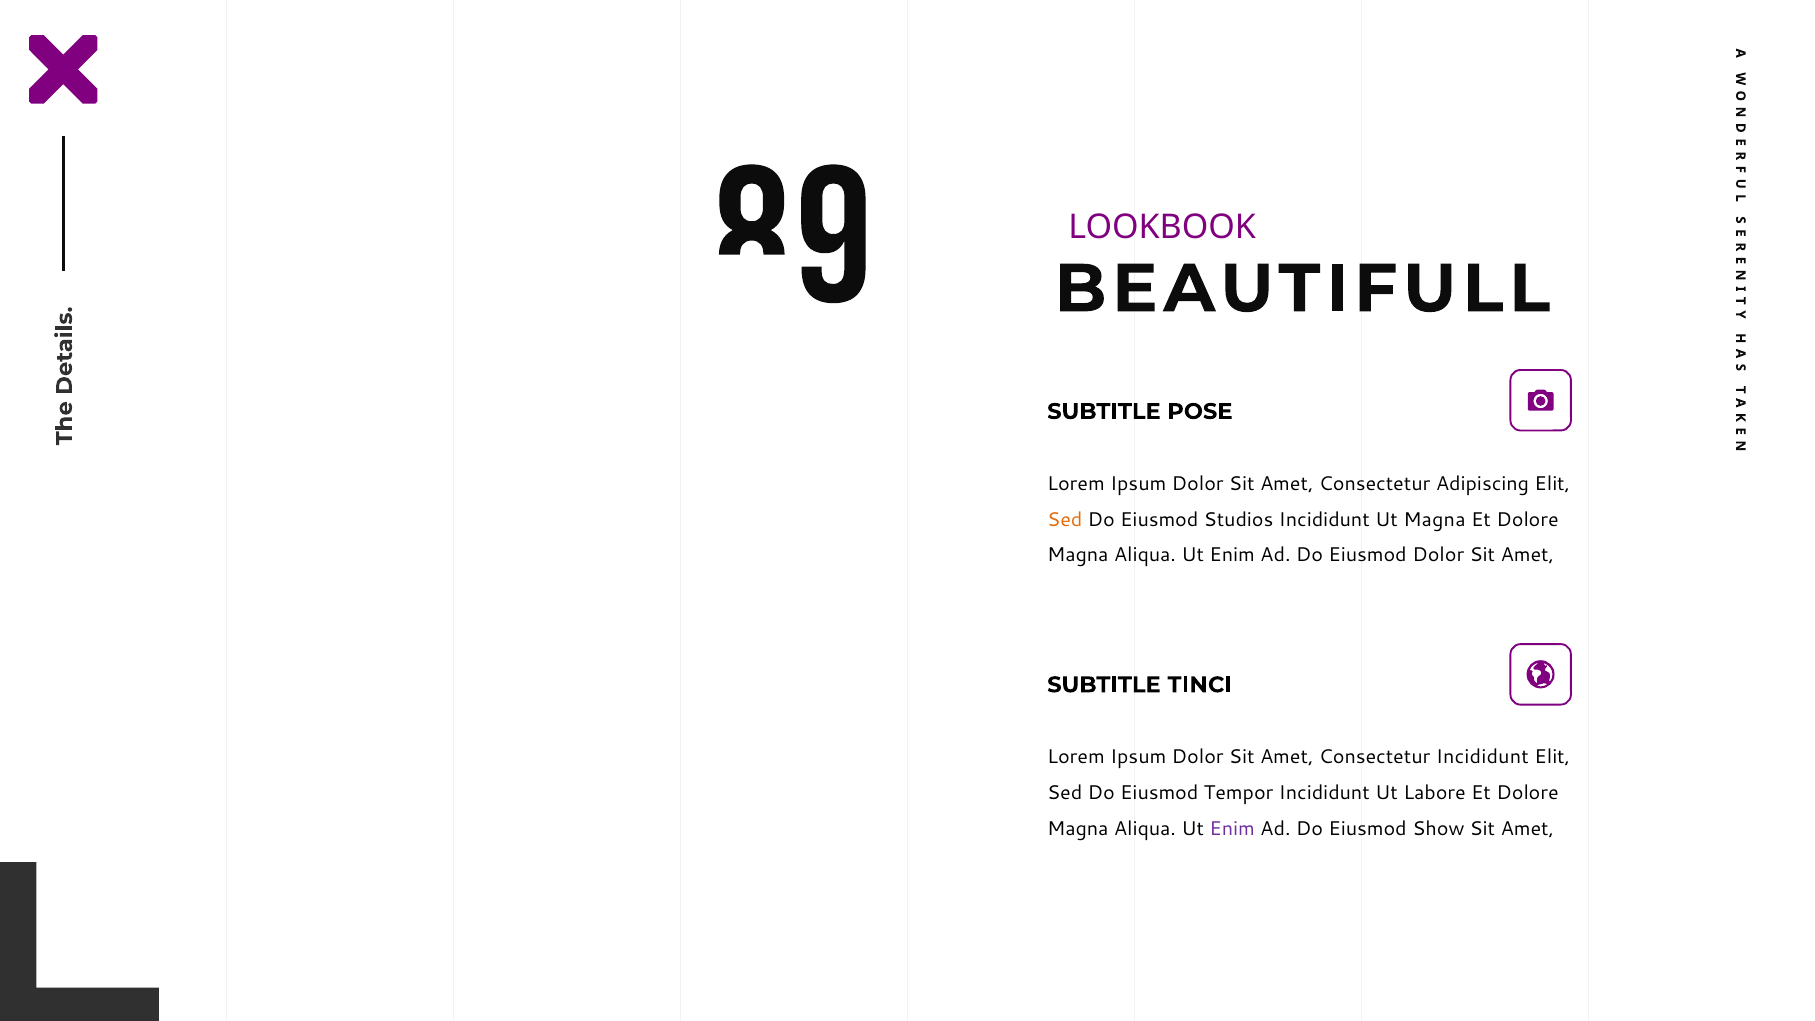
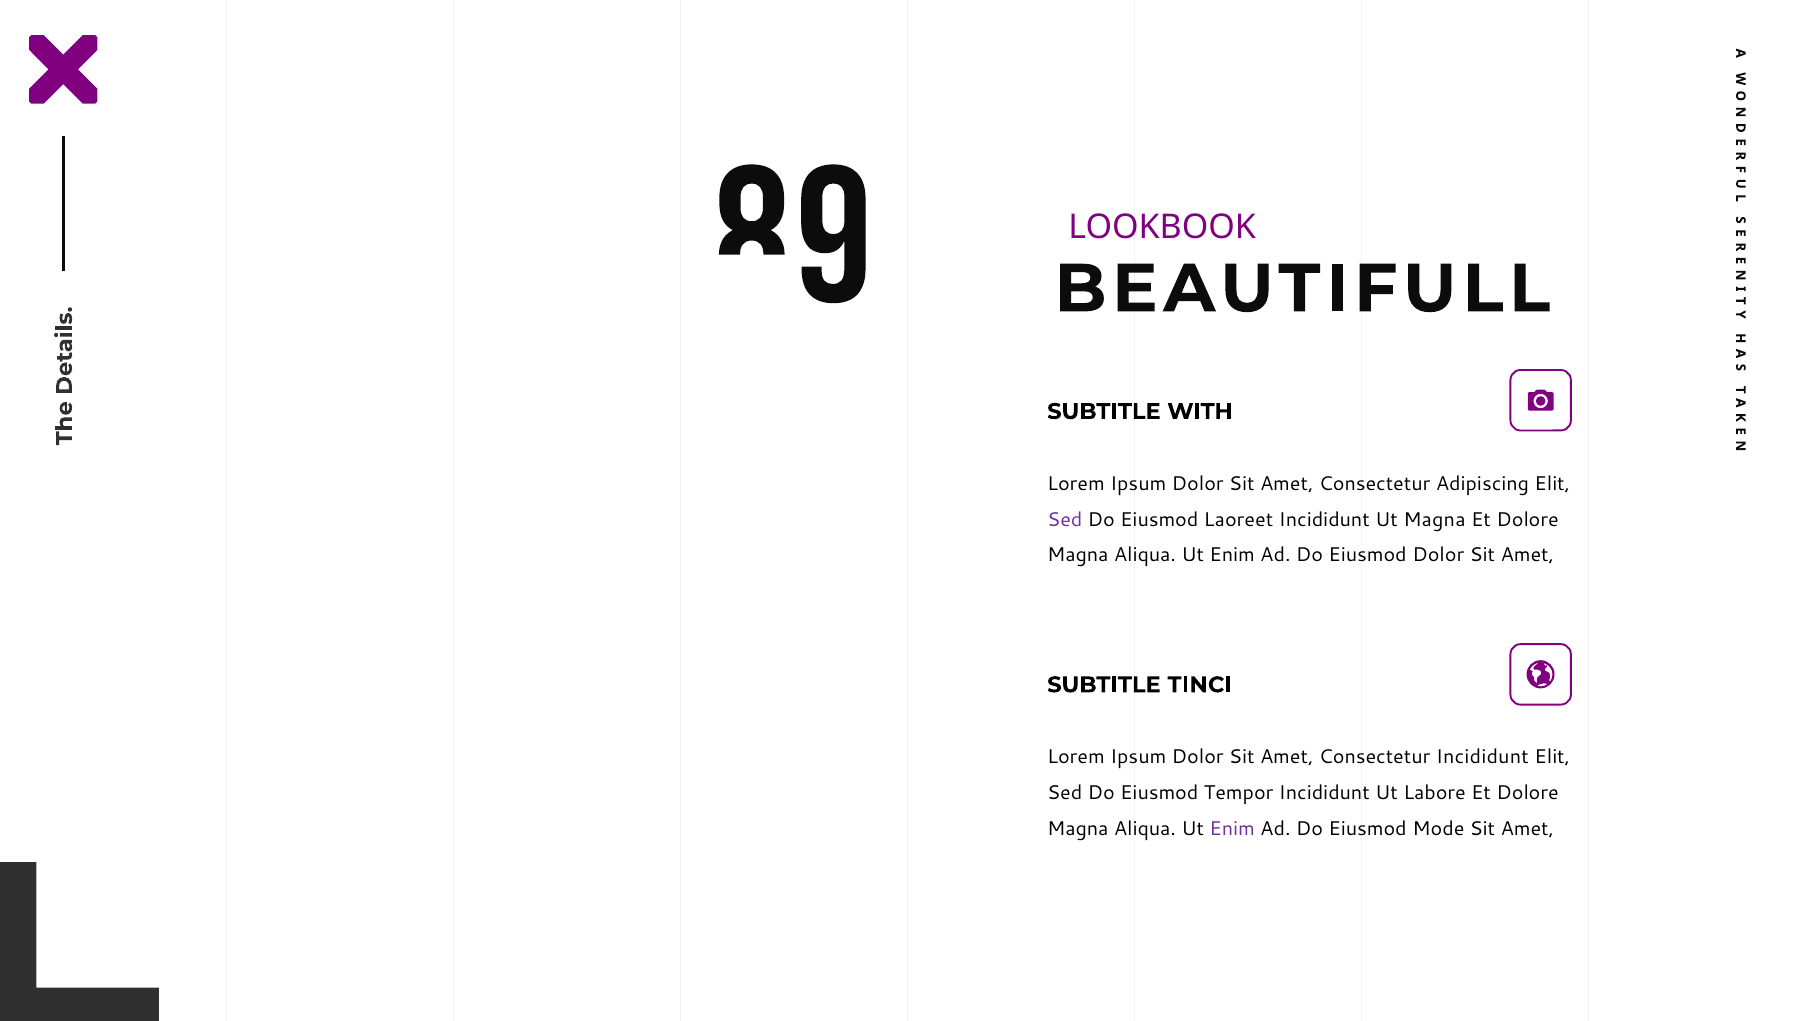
POSE: POSE -> WITH
Sed at (1065, 520) colour: orange -> purple
Studios: Studios -> Laoreet
Show: Show -> Mode
